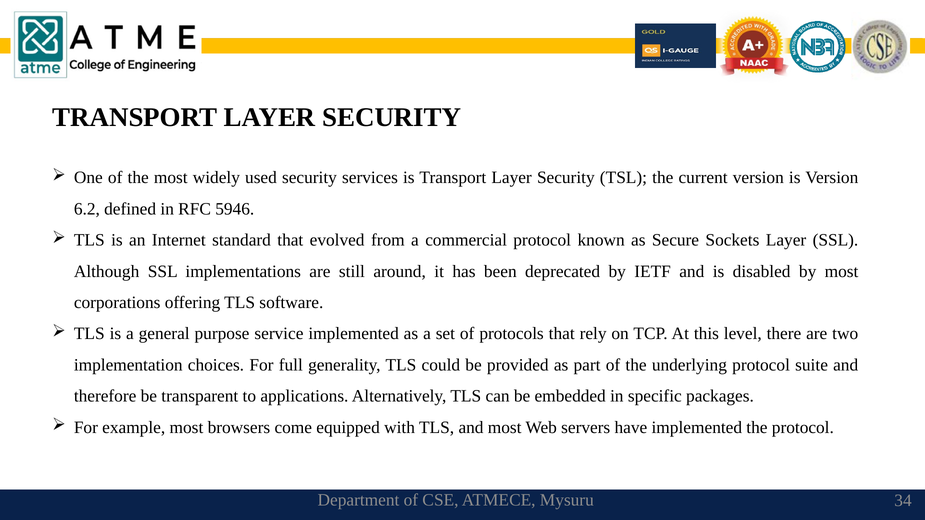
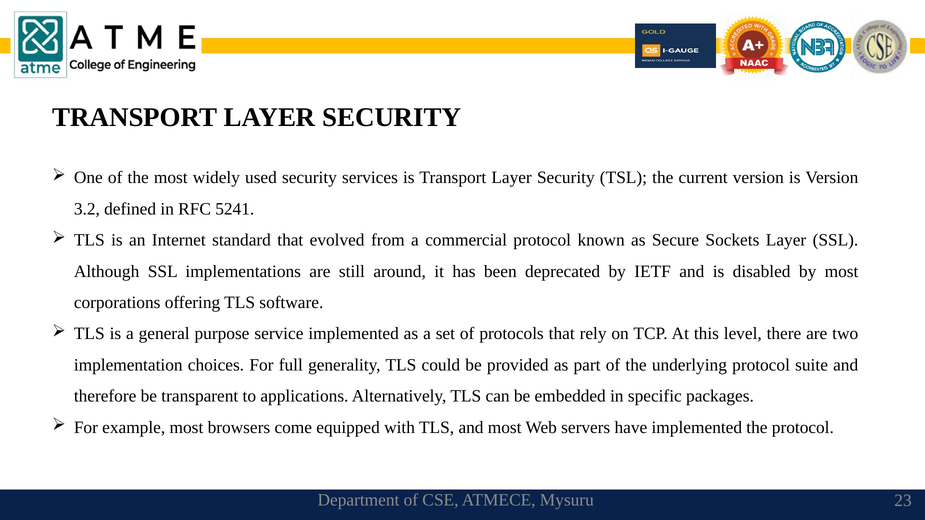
6.2: 6.2 -> 3.2
5946: 5946 -> 5241
34: 34 -> 23
